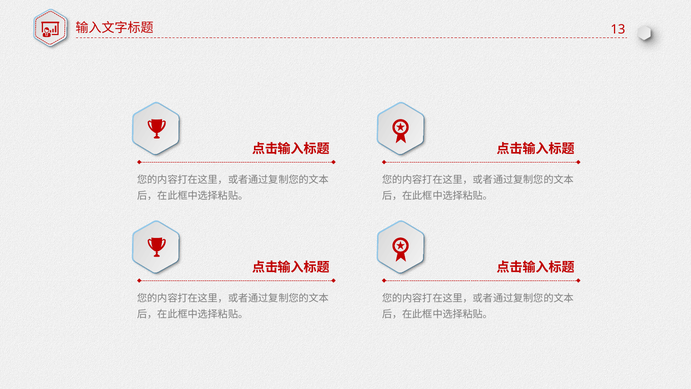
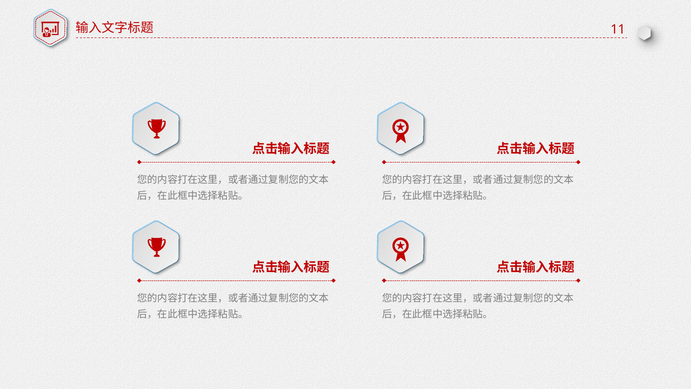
13: 13 -> 11
